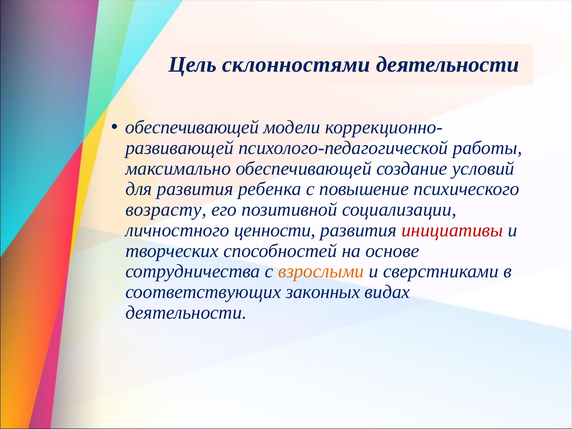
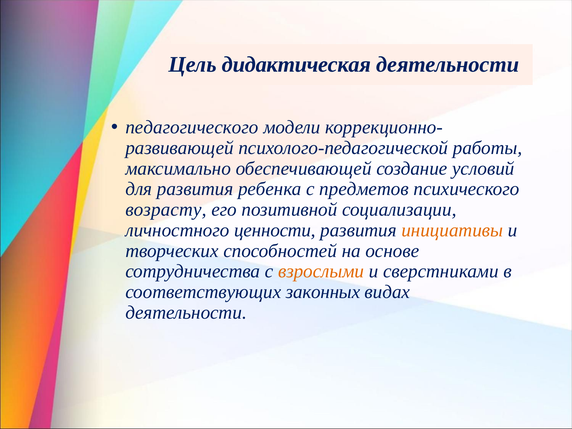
склонностями: склонностями -> дидактическая
обеспечивающей at (192, 127): обеспечивающей -> педагогического
повышение: повышение -> предметов
инициативы colour: red -> orange
